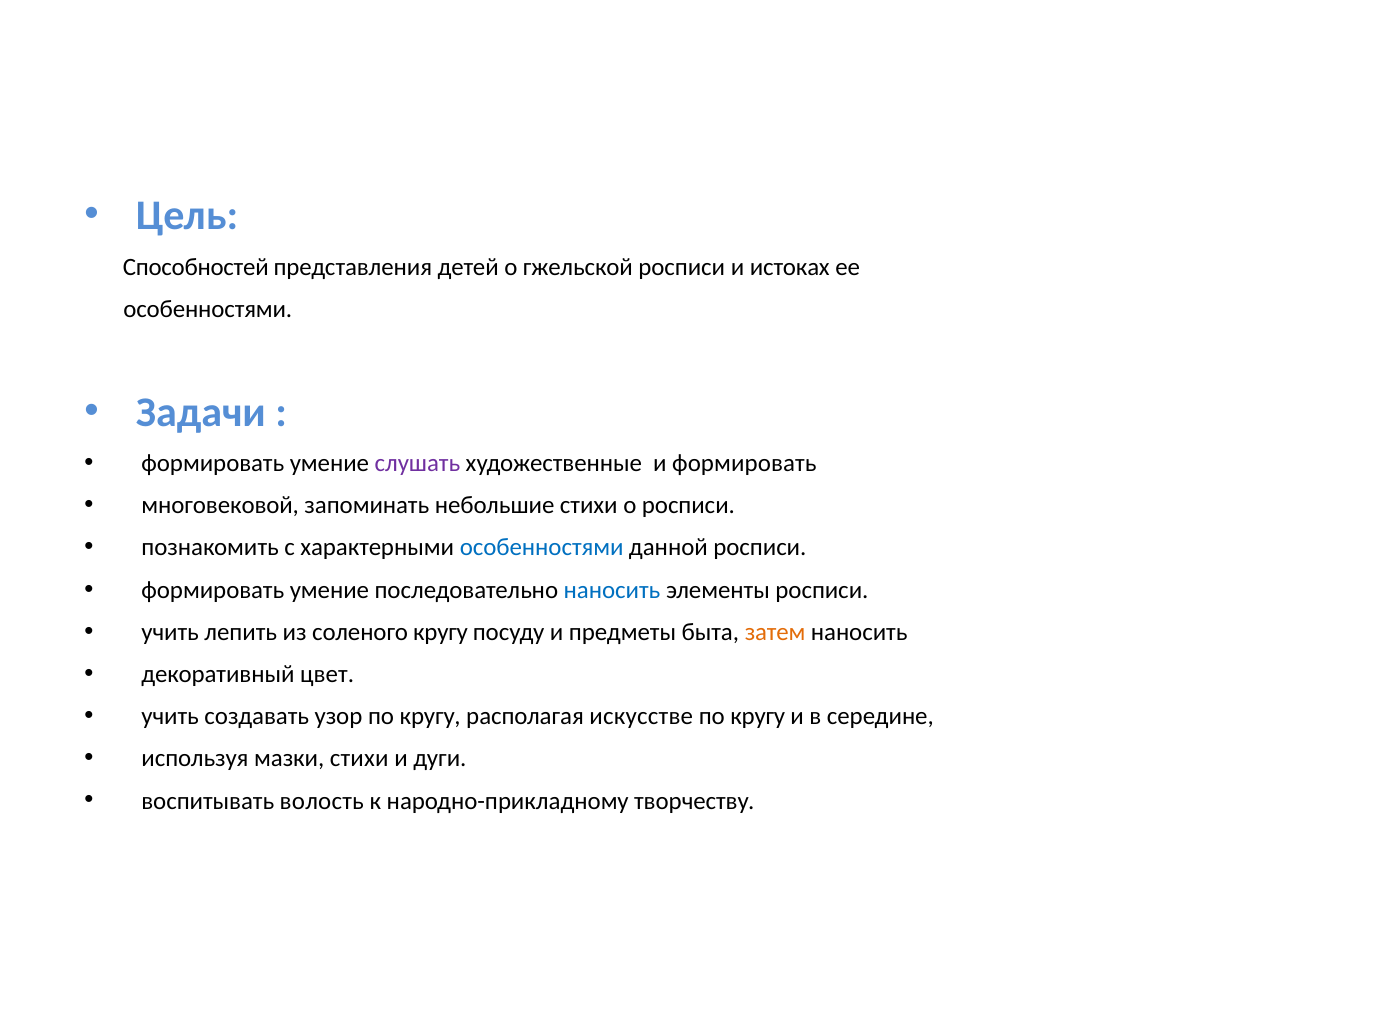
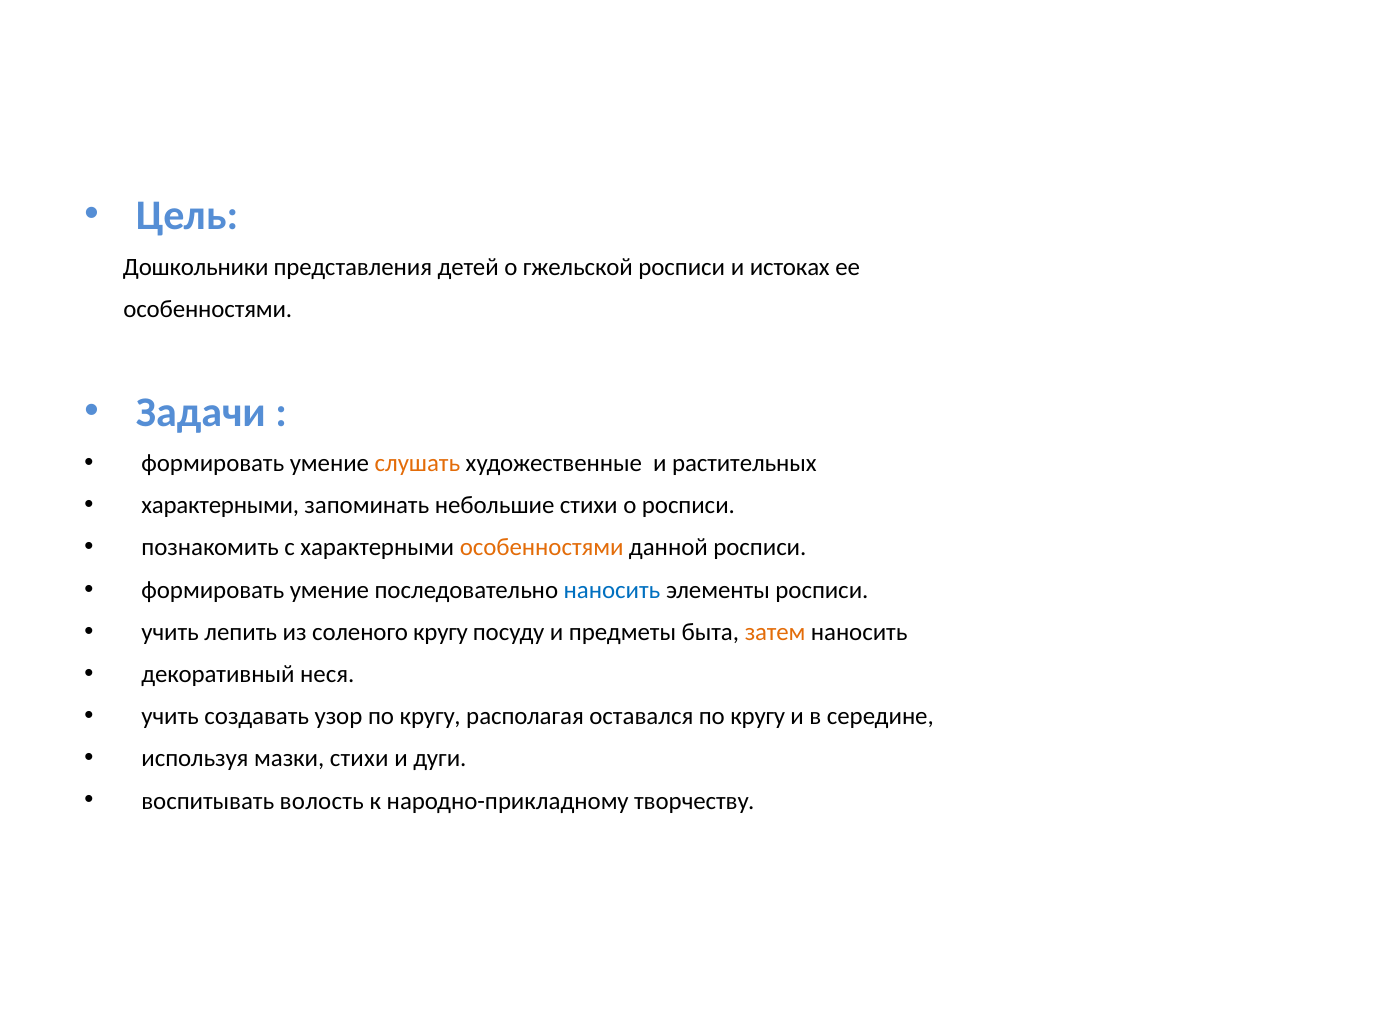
Способностей: Способностей -> Дошкольники
слушать colour: purple -> orange
и формировать: формировать -> растительных
многовековой at (220, 505): многовековой -> характерными
особенностями at (542, 547) colour: blue -> orange
цвет: цвет -> неся
искусстве: искусстве -> оставался
